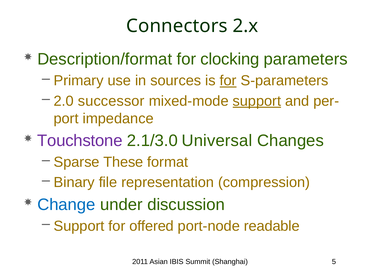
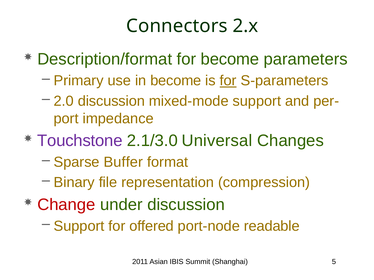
for clocking: clocking -> become
in sources: sources -> become
successor at (111, 101): successor -> discussion
support at (257, 101) underline: present -> none
These: These -> Buffer
Change colour: blue -> red
